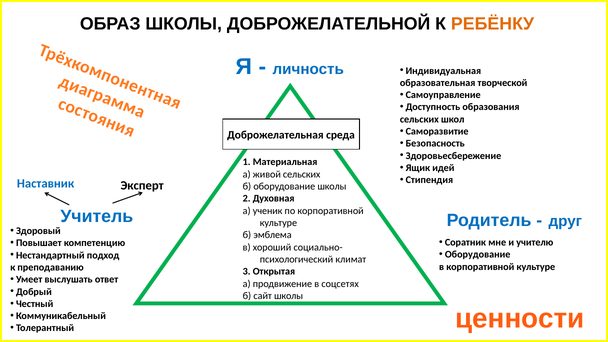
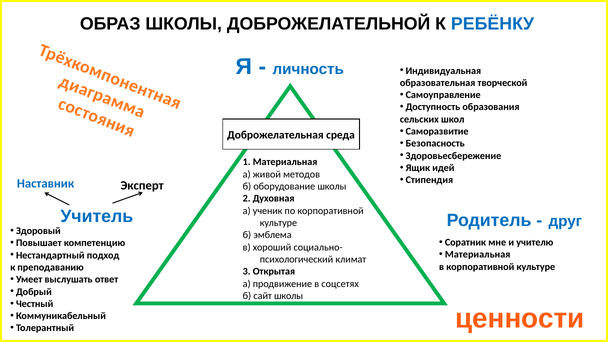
РЕБЁНКУ colour: orange -> blue
живой сельских: сельских -> методов
Оборудование at (478, 255): Оборудование -> Материальная
